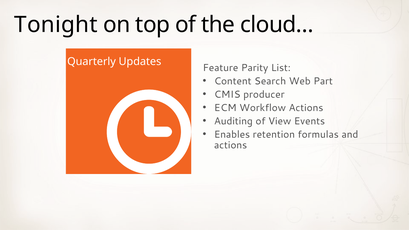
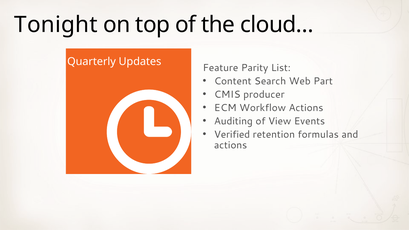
Enables: Enables -> Verified
